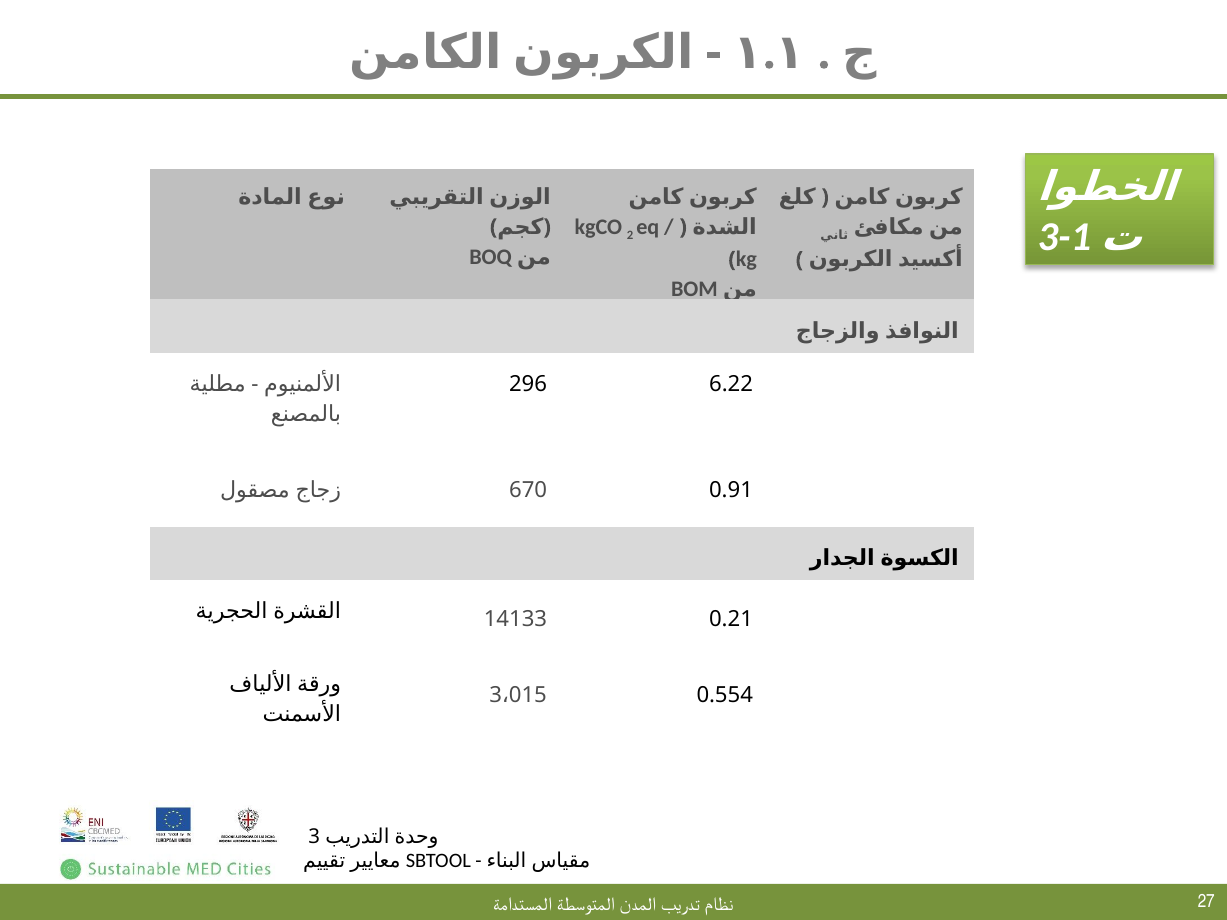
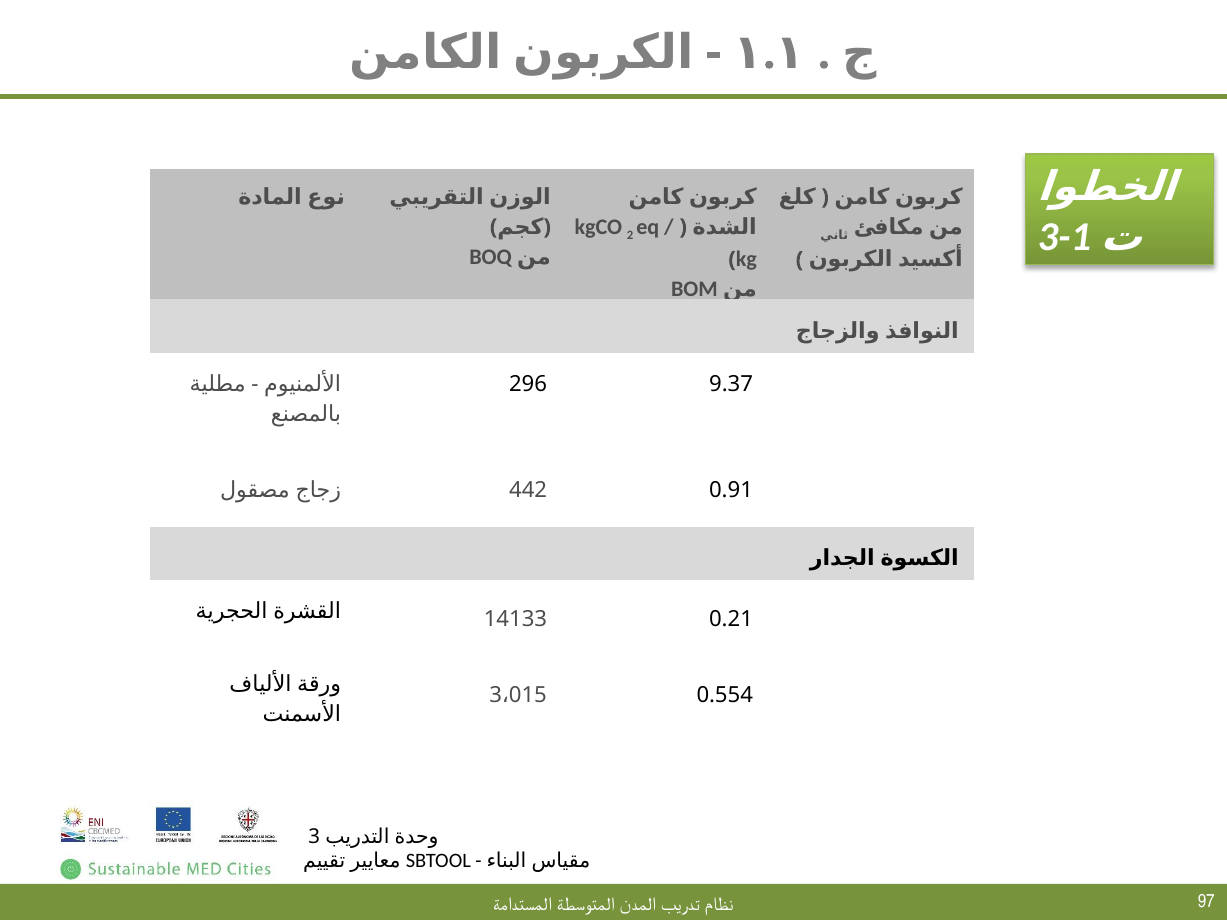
6.22: 6.22 -> 9.37
670: 670 -> 442
27: 27 -> 97
